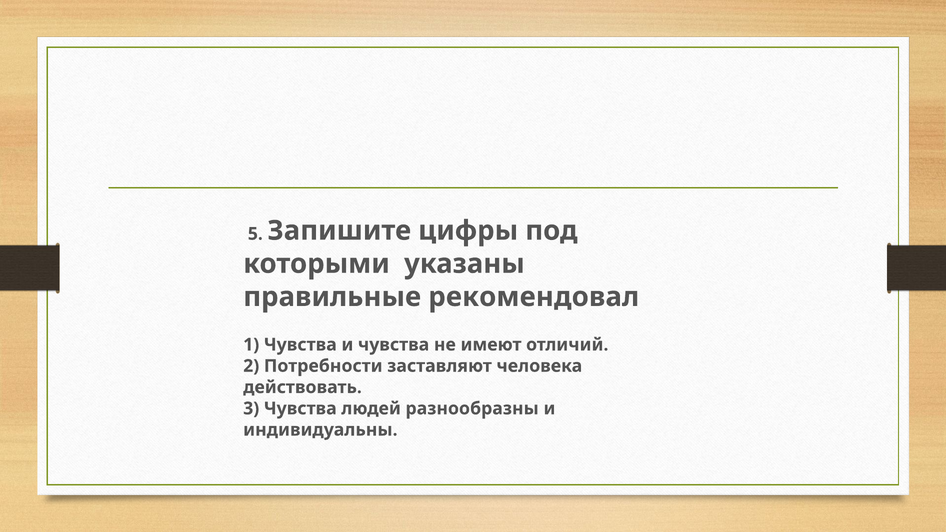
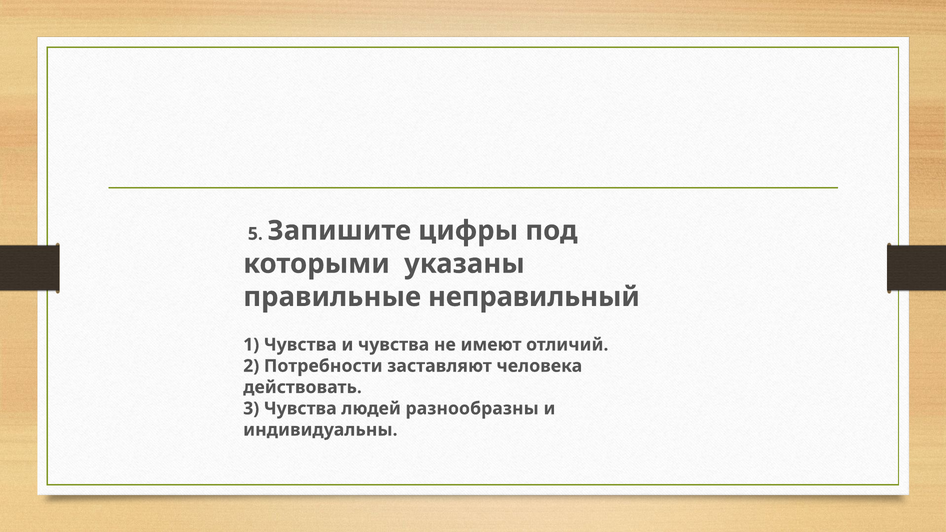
рекомендовал: рекомендовал -> неправильный
